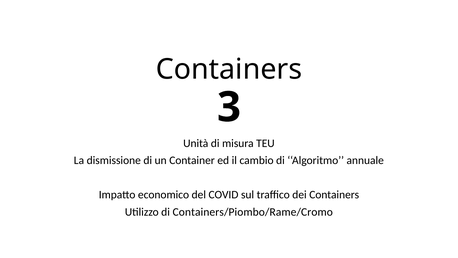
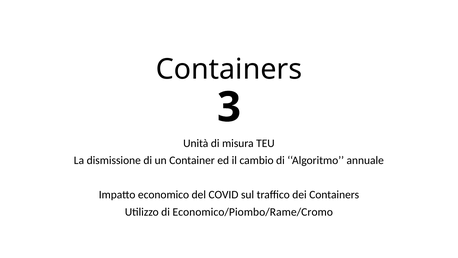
Containers/Piombo/Rame/Cromo: Containers/Piombo/Rame/Cromo -> Economico/Piombo/Rame/Cromo
